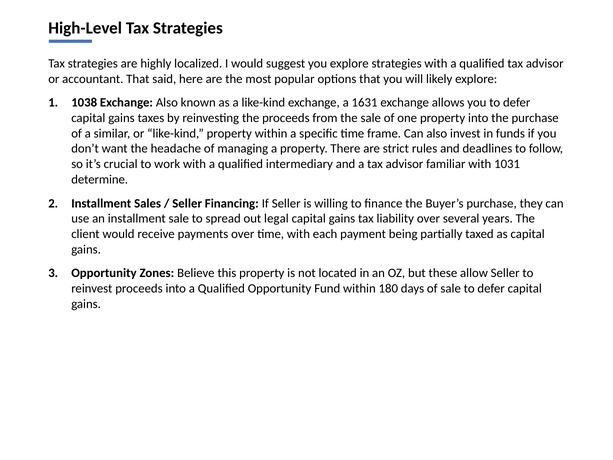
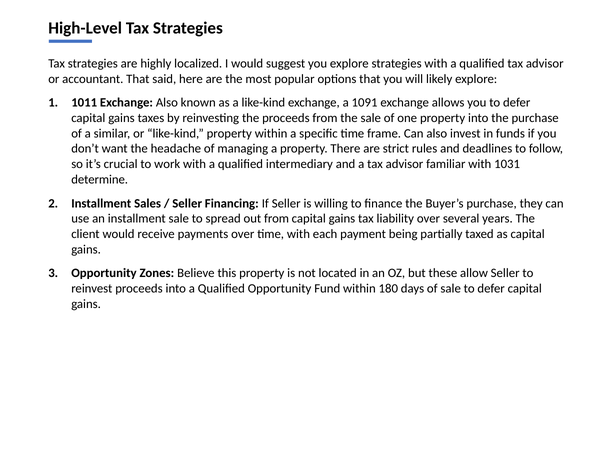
1038: 1038 -> 1011
1631: 1631 -> 1091
out legal: legal -> from
